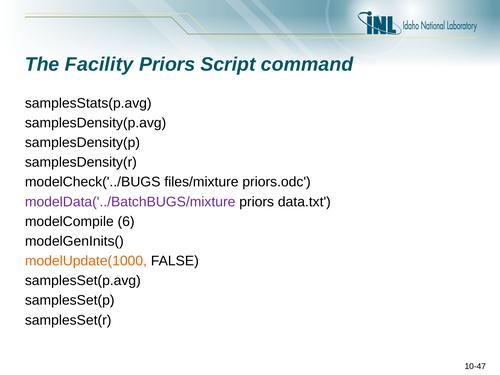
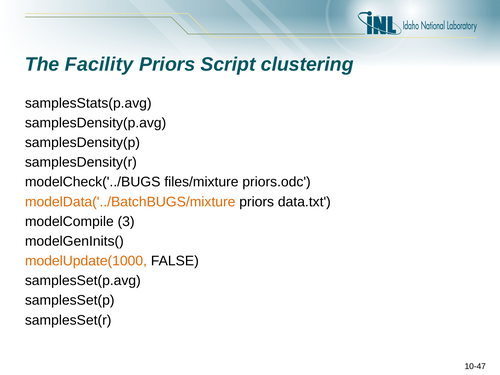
command: command -> clustering
modelData('../BatchBUGS/mixture colour: purple -> orange
6: 6 -> 3
